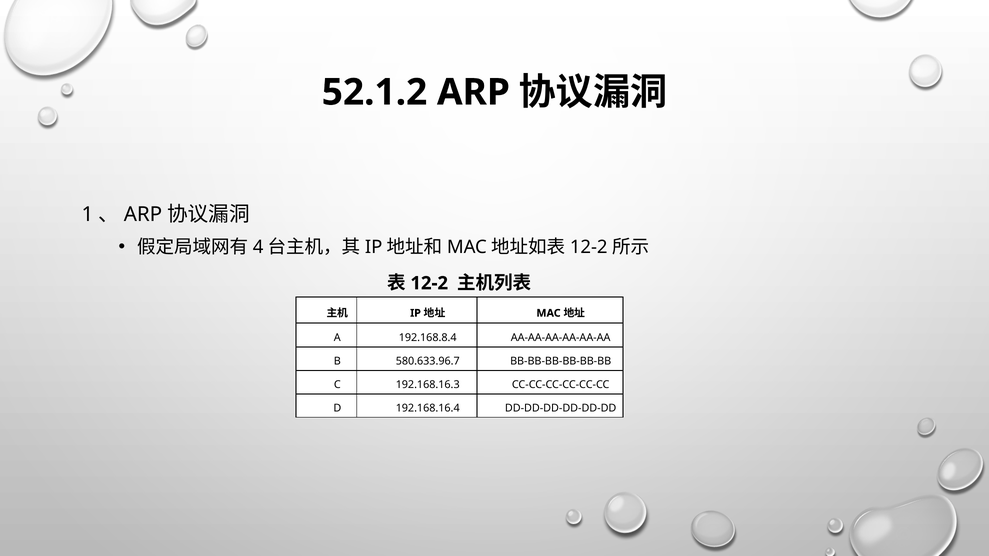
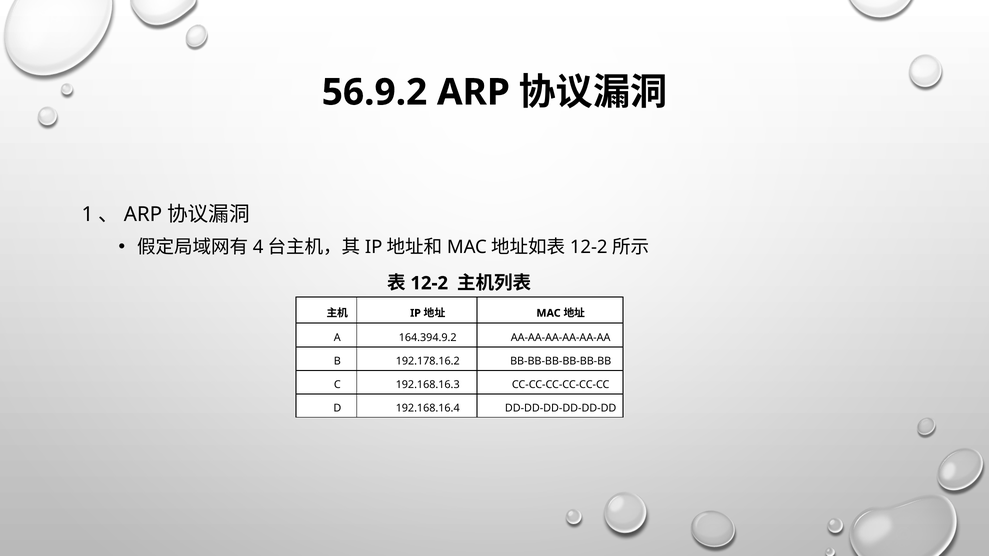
52.1.2: 52.1.2 -> 56.9.2
192.168.8.4: 192.168.8.4 -> 164.394.9.2
580.633.96.7: 580.633.96.7 -> 192.178.16.2
